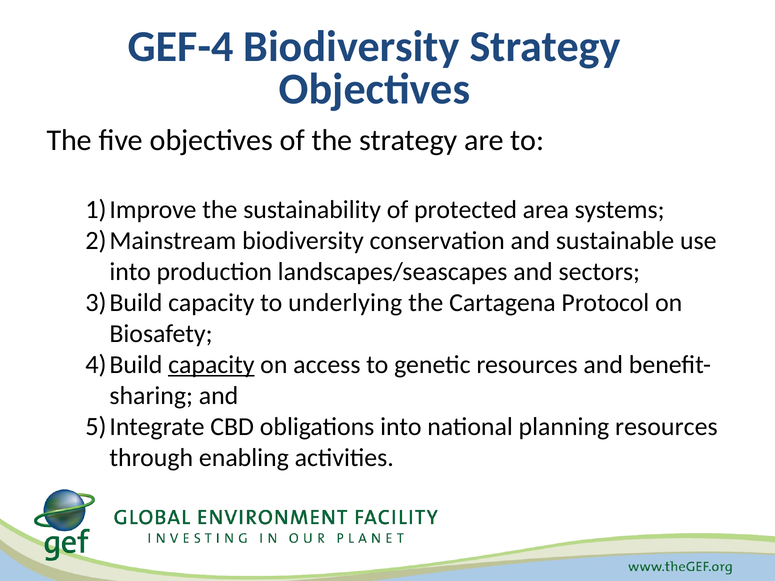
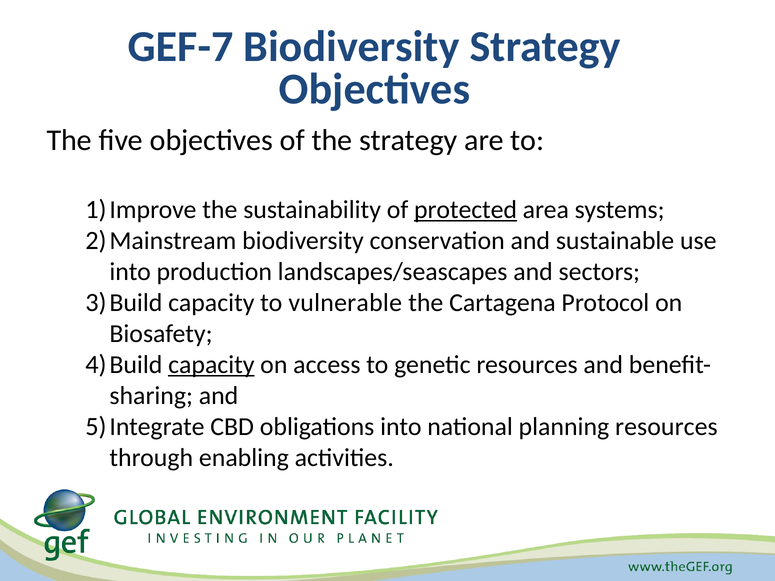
GEF-4: GEF-4 -> GEF-7
protected underline: none -> present
underlying: underlying -> vulnerable
